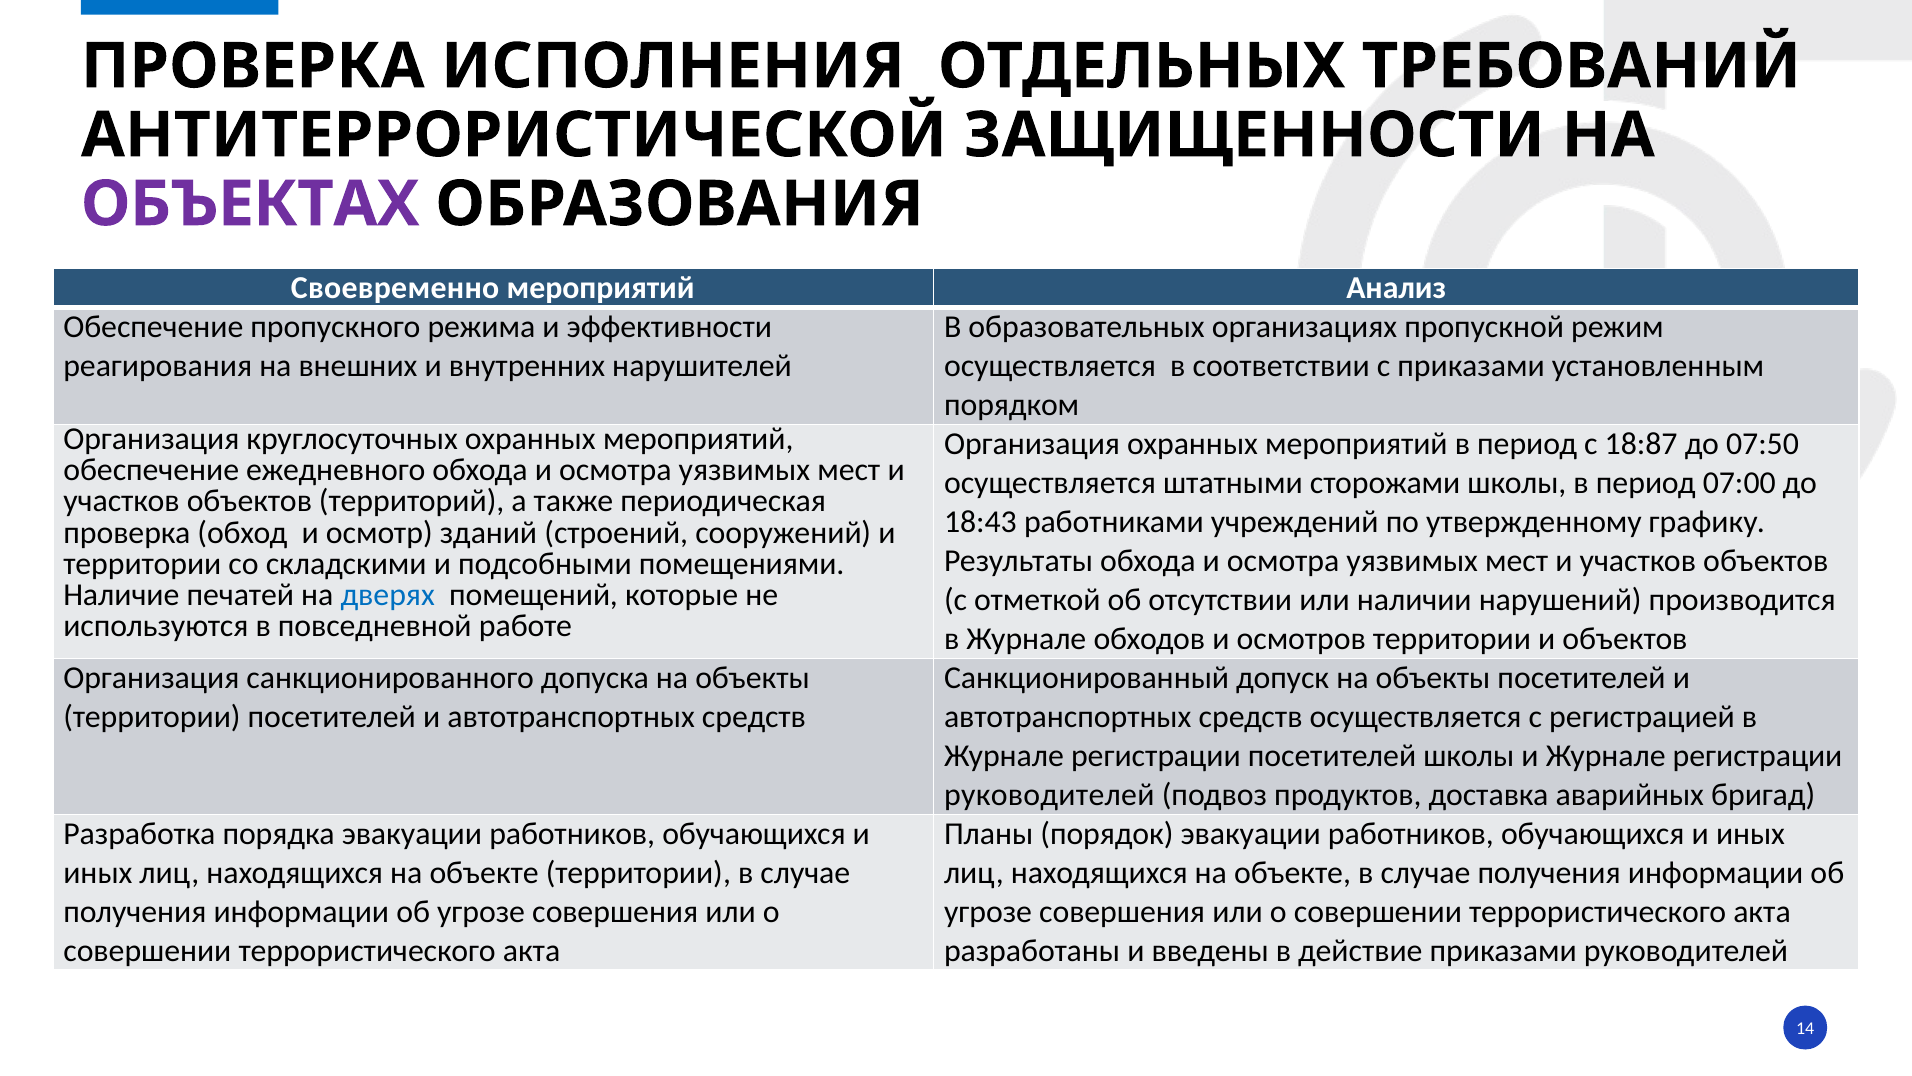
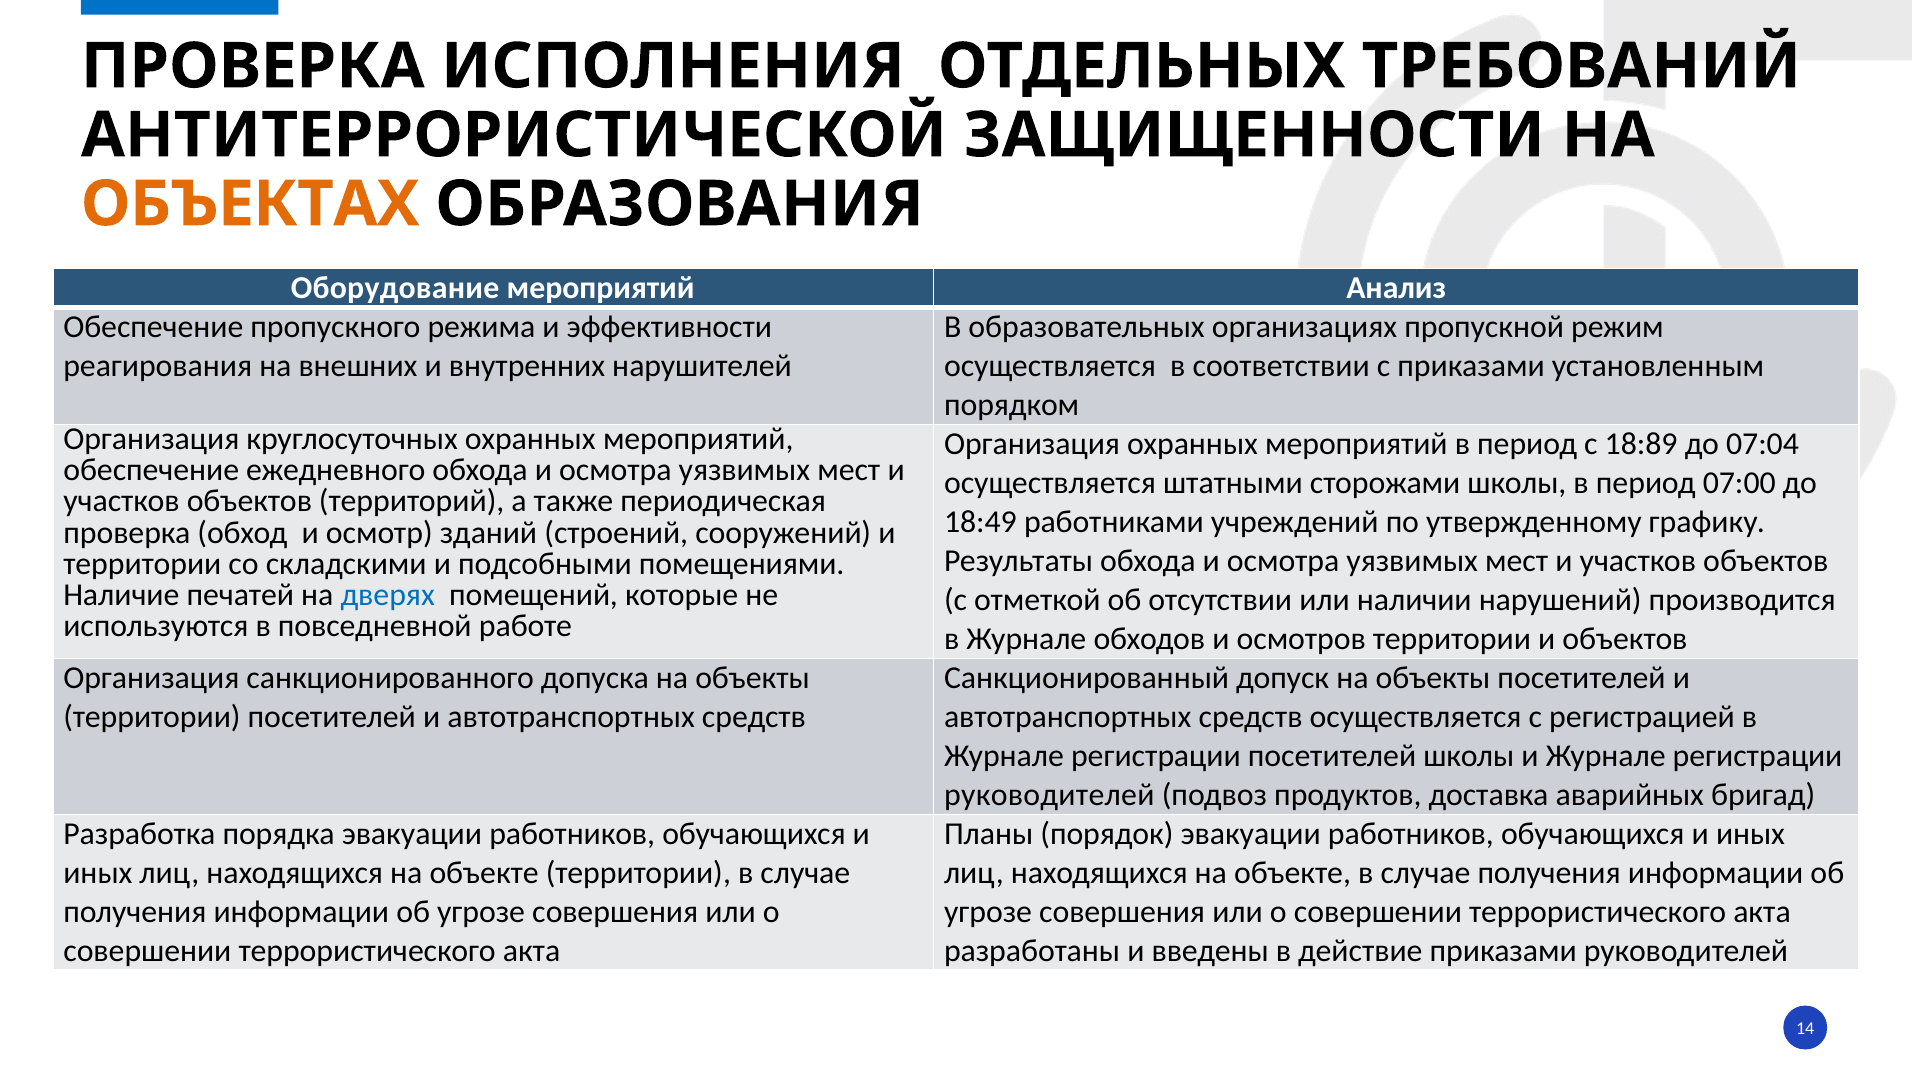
ОБЪЕКТАХ colour: purple -> orange
Своевременно: Своевременно -> Оборудование
18:87: 18:87 -> 18:89
07:50: 07:50 -> 07:04
18:43: 18:43 -> 18:49
